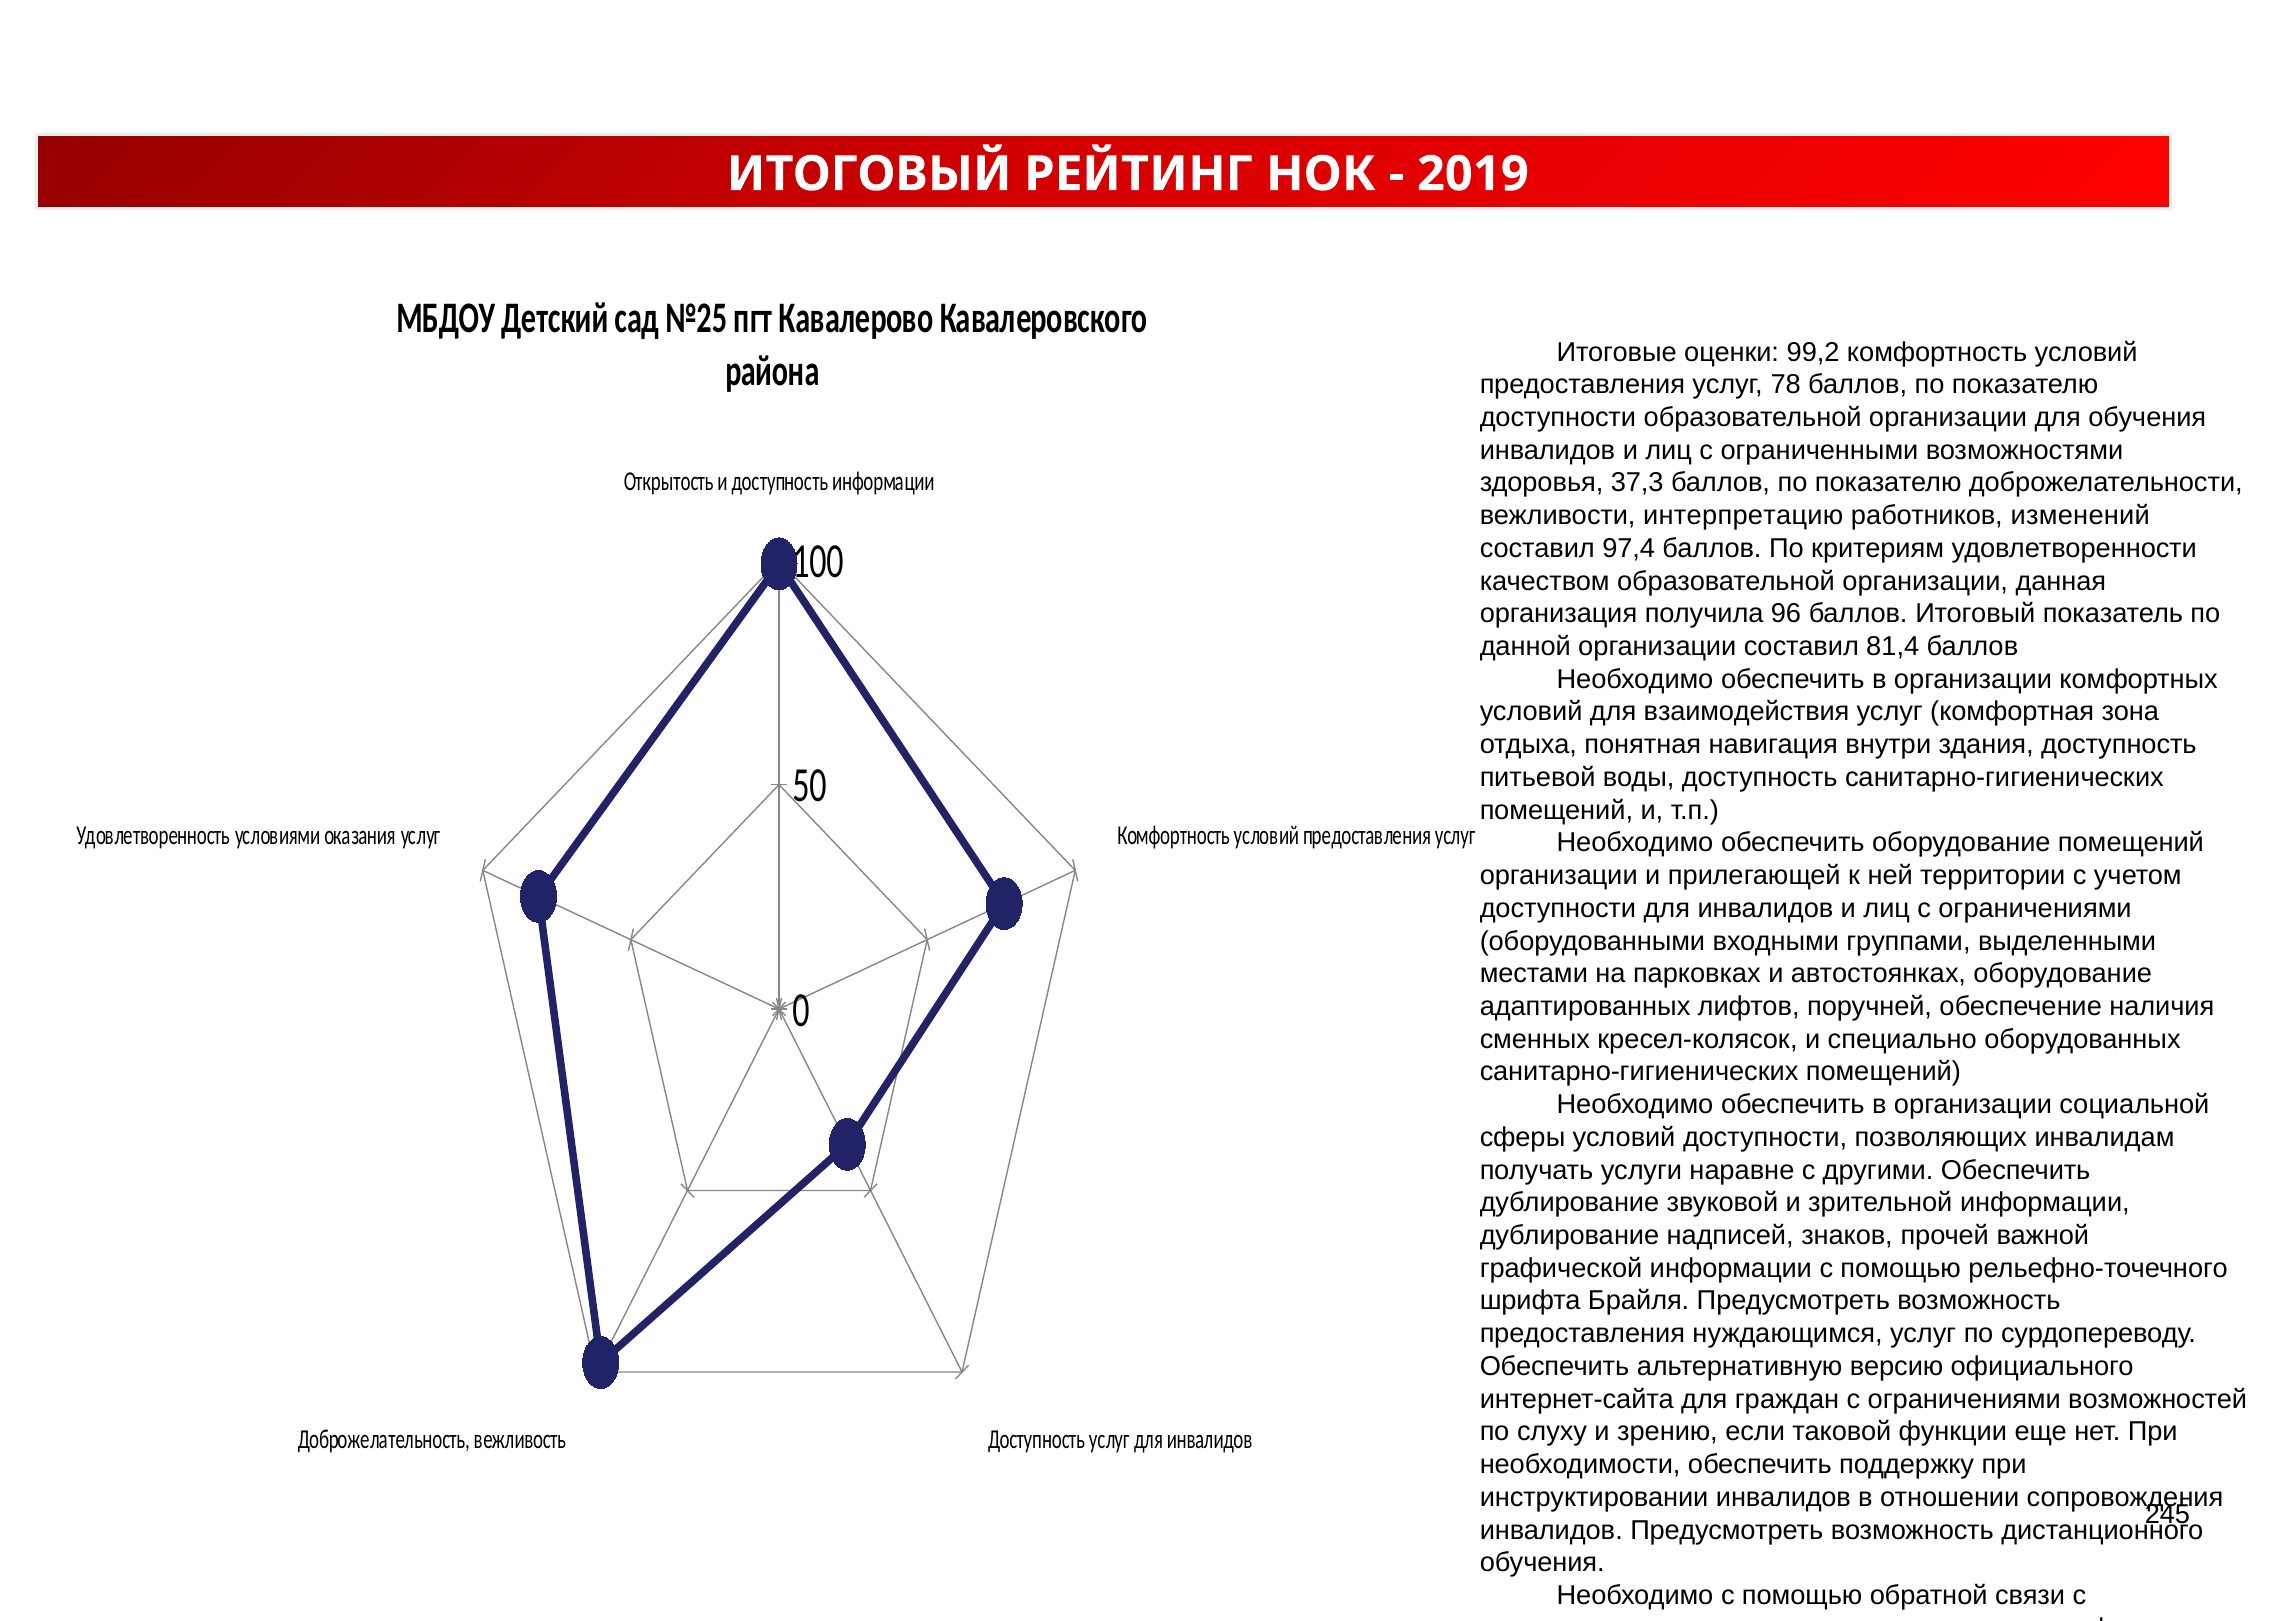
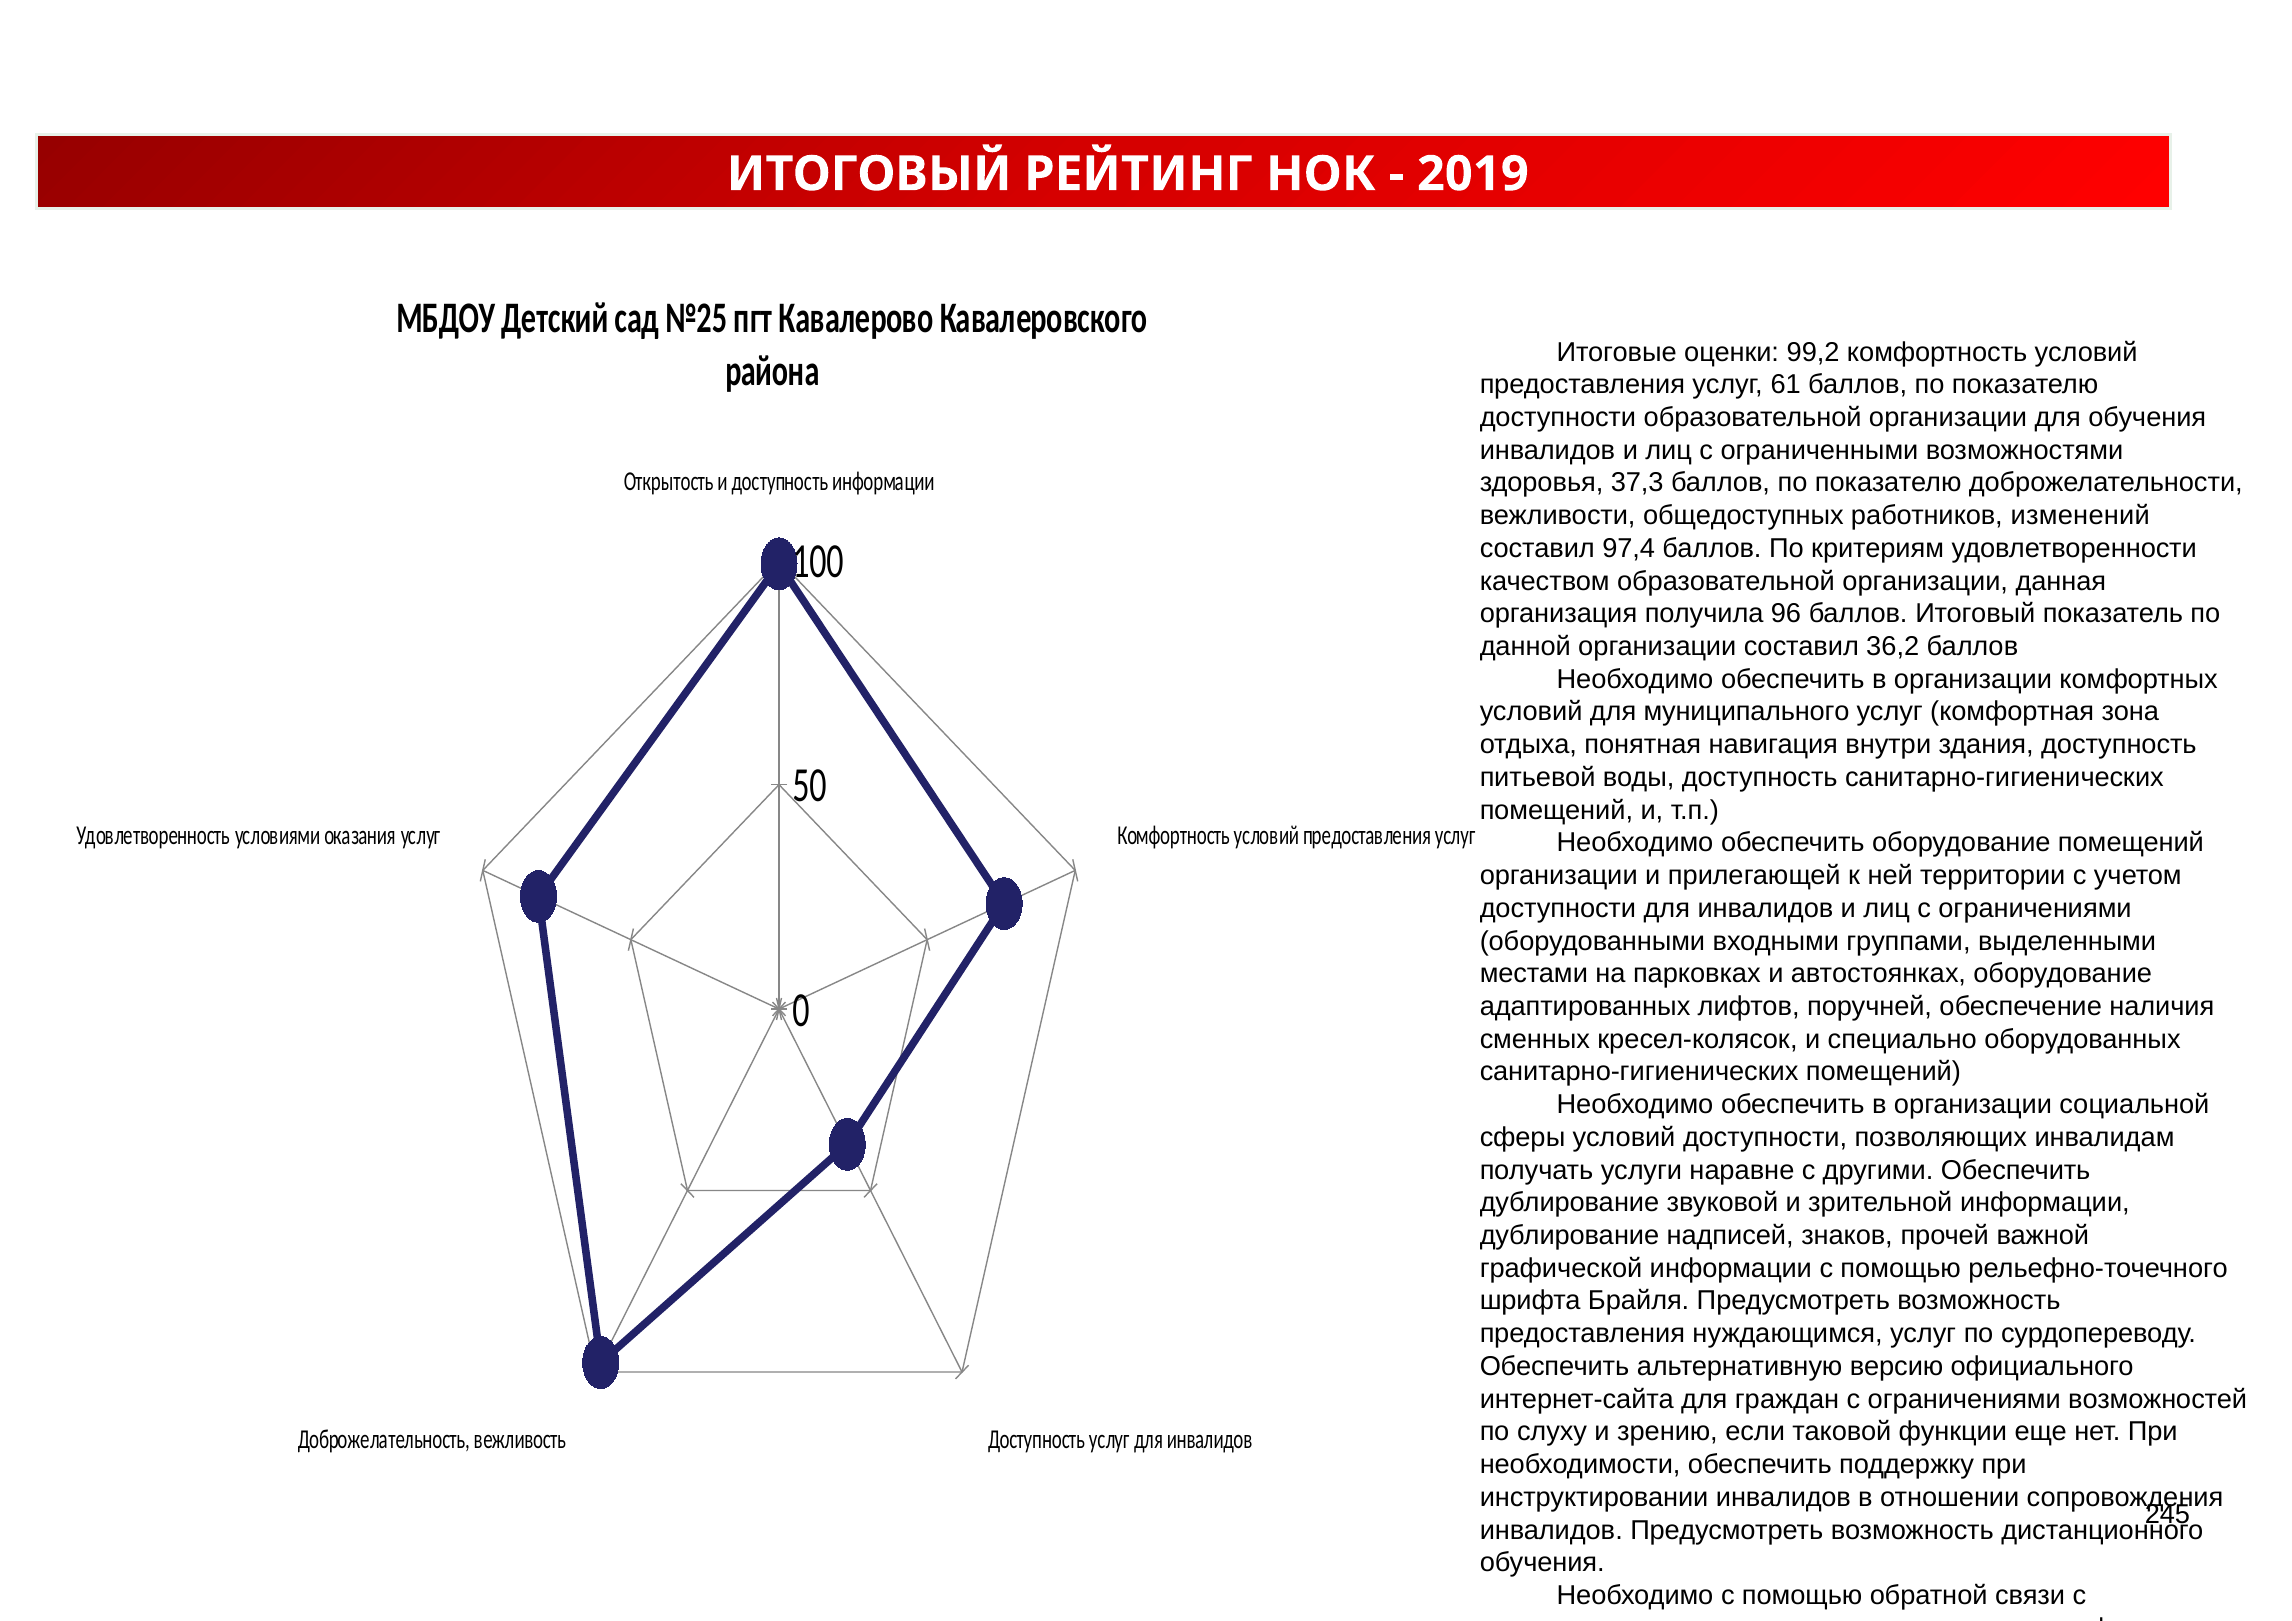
78: 78 -> 61
интерпретацию: интерпретацию -> общедоступных
81,4: 81,4 -> 36,2
взаимодействия: взаимодействия -> муниципального
